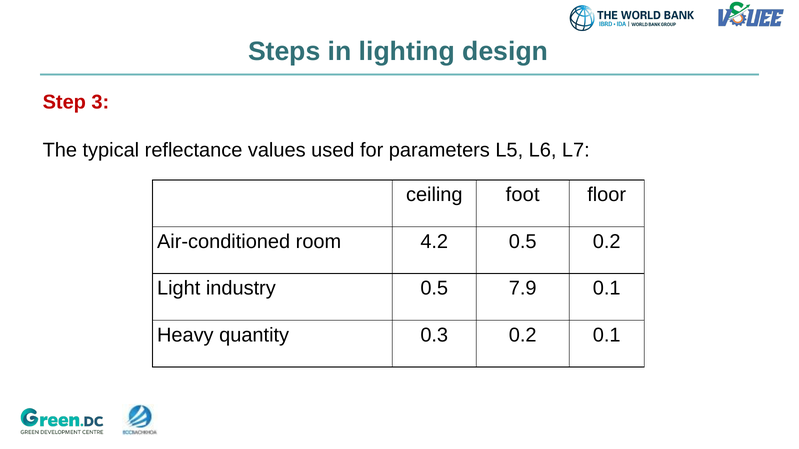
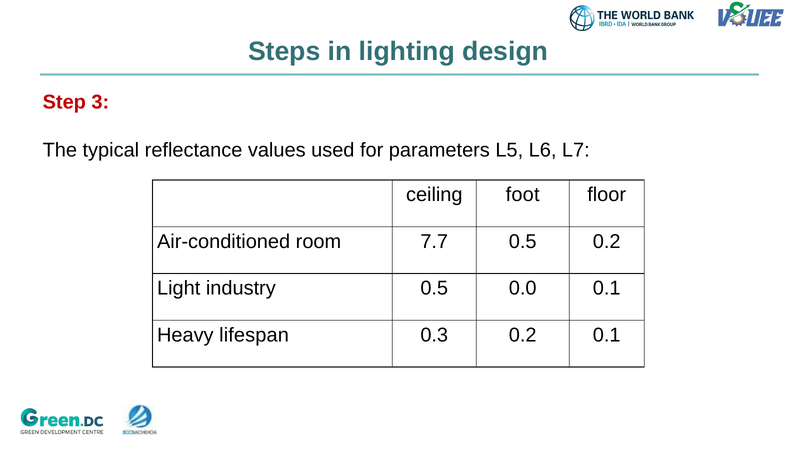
4.2: 4.2 -> 7.7
7.9: 7.9 -> 0.0
quantity: quantity -> lifespan
